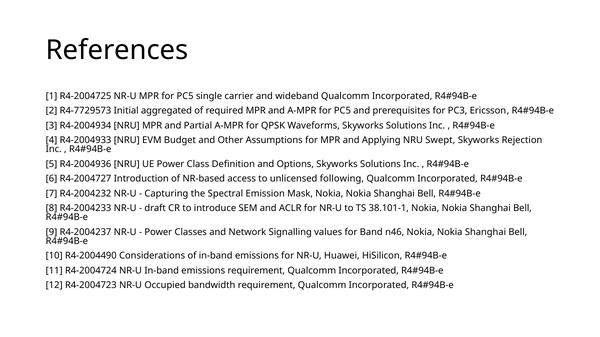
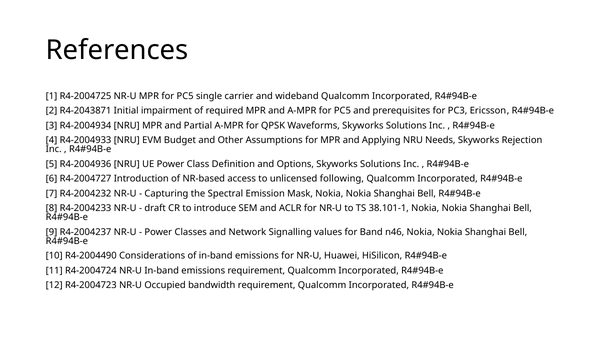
R4-7729573: R4-7729573 -> R4-2043871
aggregated: aggregated -> impairment
Swept: Swept -> Needs
